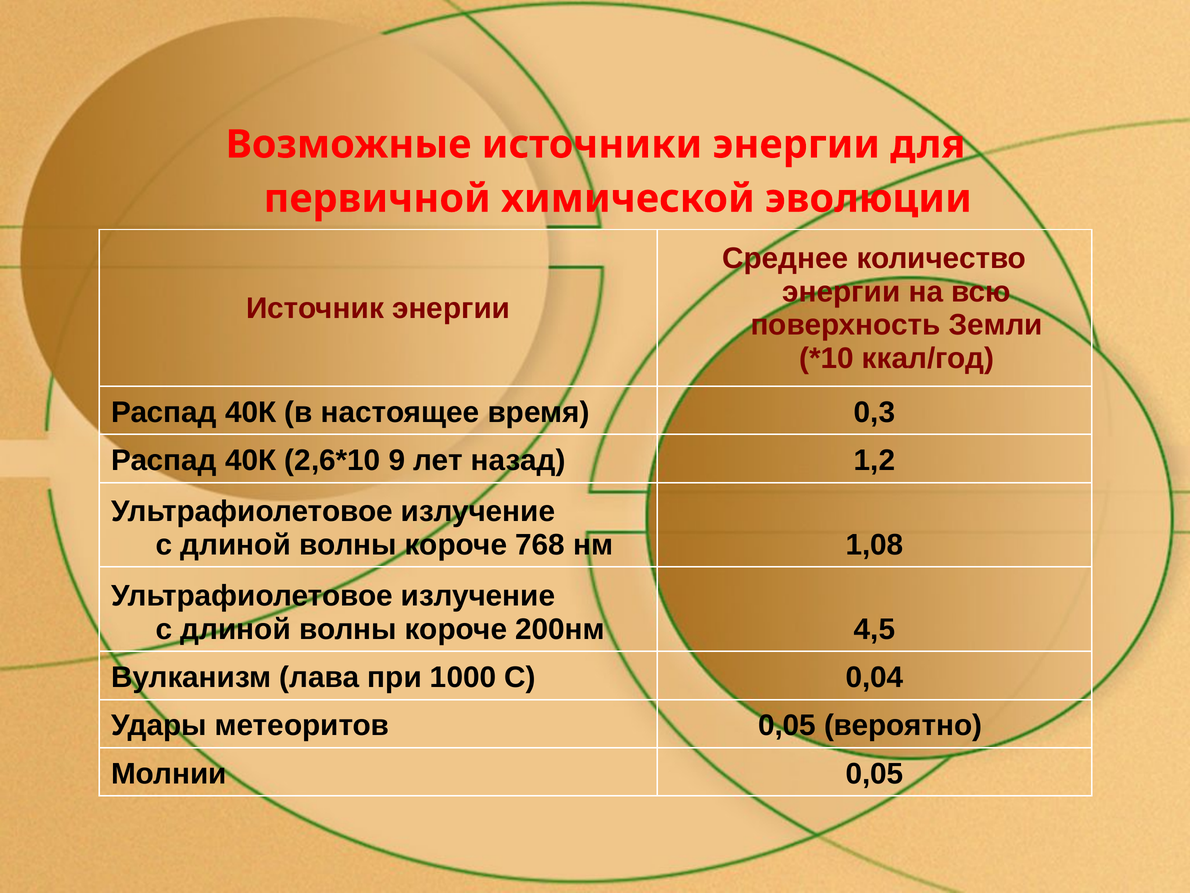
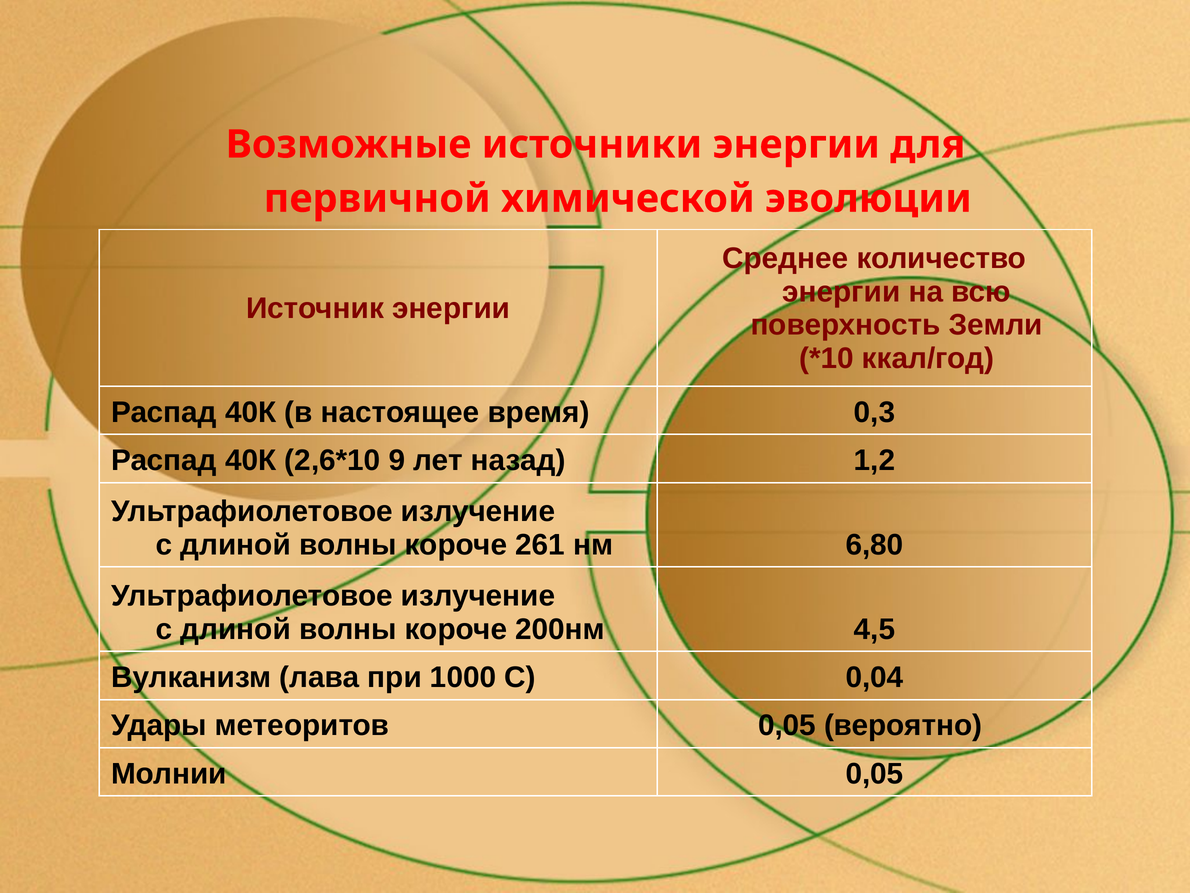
768: 768 -> 261
1,08: 1,08 -> 6,80
